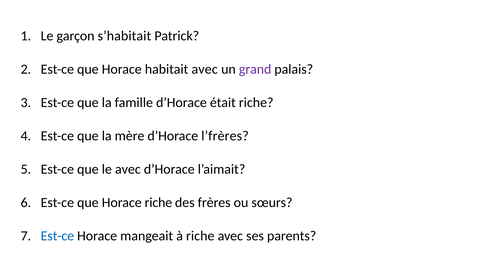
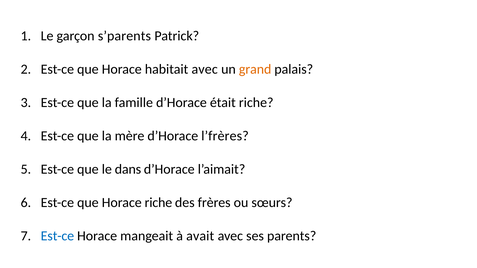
s’habitait: s’habitait -> s’parents
grand colour: purple -> orange
le avec: avec -> dans
à riche: riche -> avait
